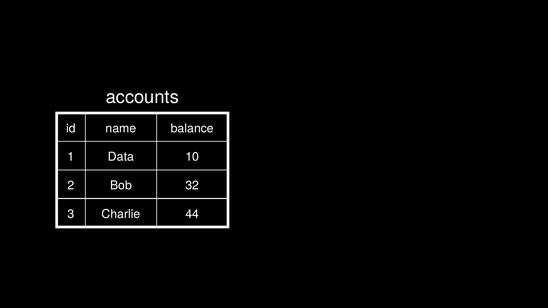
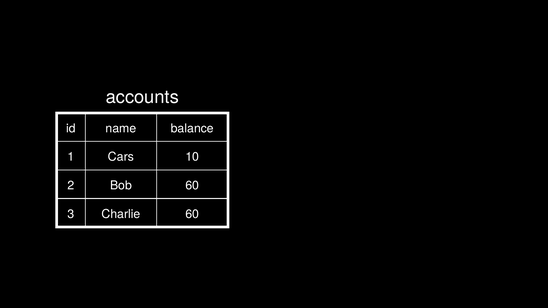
Data: Data -> Cars
Bob 32: 32 -> 60
Charlie 44: 44 -> 60
